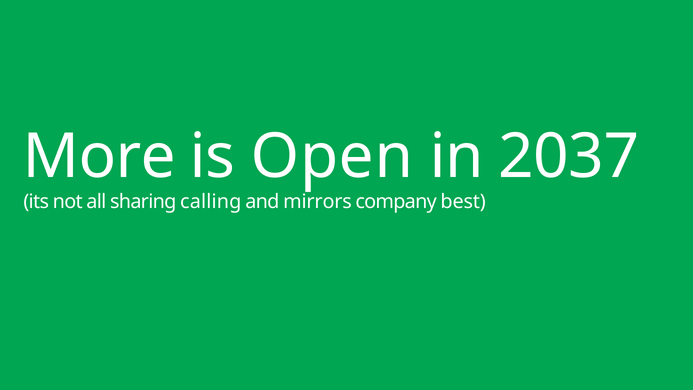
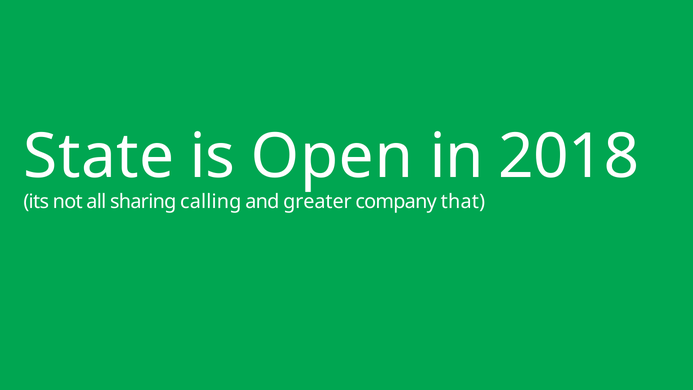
More: More -> State
2037: 2037 -> 2018
mirrors: mirrors -> greater
best: best -> that
